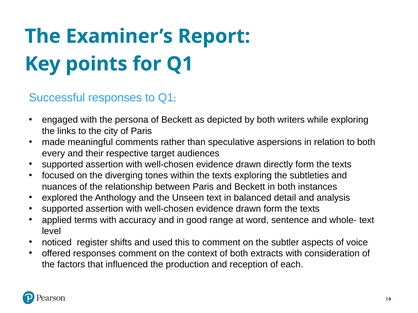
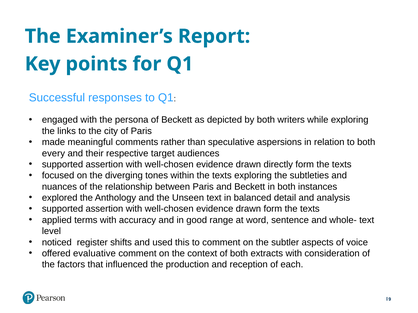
offered responses: responses -> evaluative
